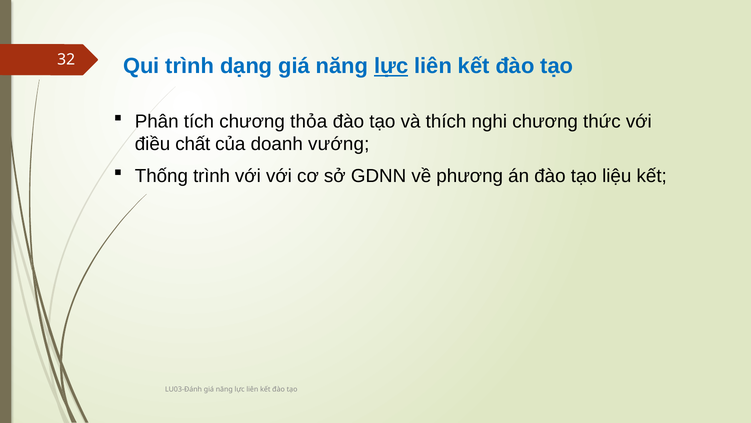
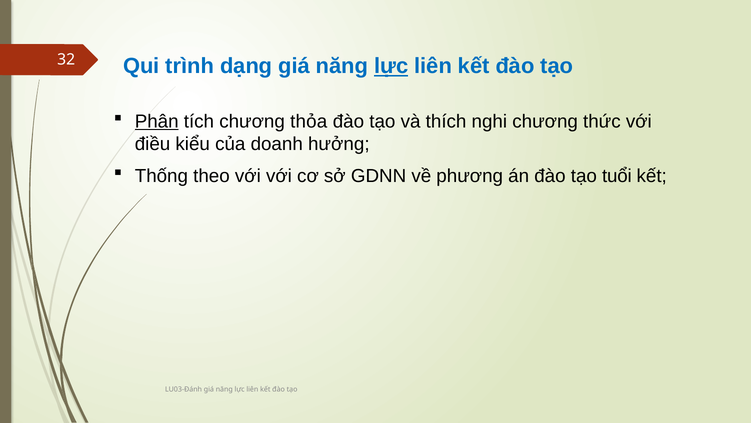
Phân underline: none -> present
chất: chất -> kiểu
vướng: vướng -> hưởng
Thống trình: trình -> theo
liệu: liệu -> tuổi
